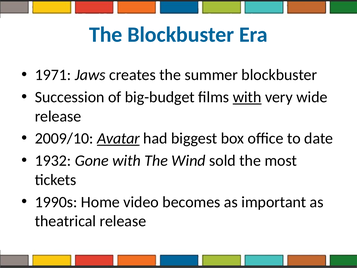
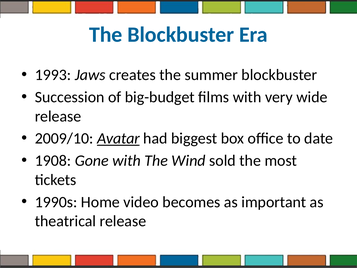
1971: 1971 -> 1993
with at (247, 97) underline: present -> none
1932: 1932 -> 1908
